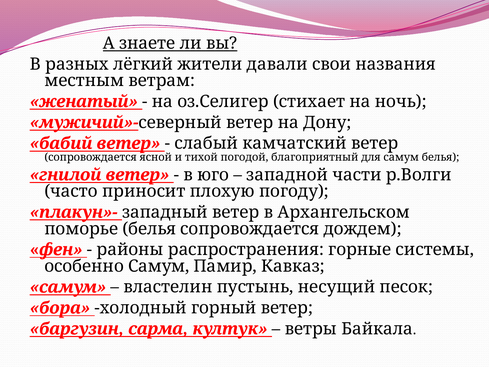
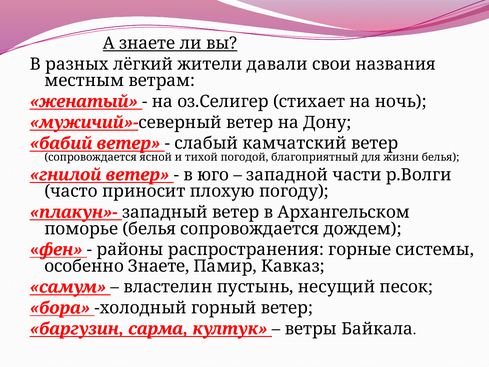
для самум: самум -> жизни
особенно Самум: Самум -> Знаете
